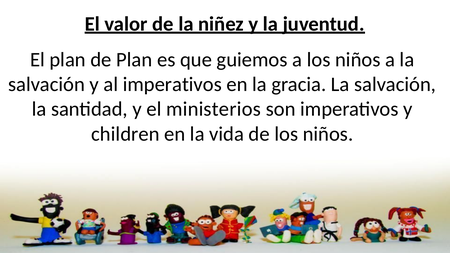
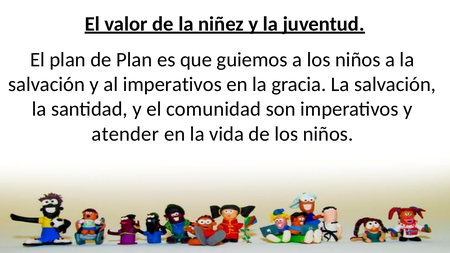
ministerios: ministerios -> comunidad
children: children -> atender
